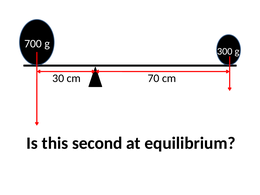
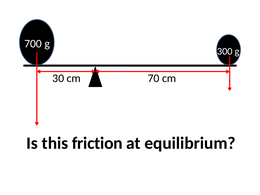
second: second -> friction
